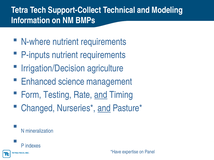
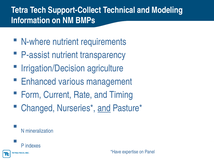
P-inputs: P-inputs -> P-assist
requirements at (103, 55): requirements -> transparency
science: science -> various
Testing: Testing -> Current
and at (101, 95) underline: present -> none
